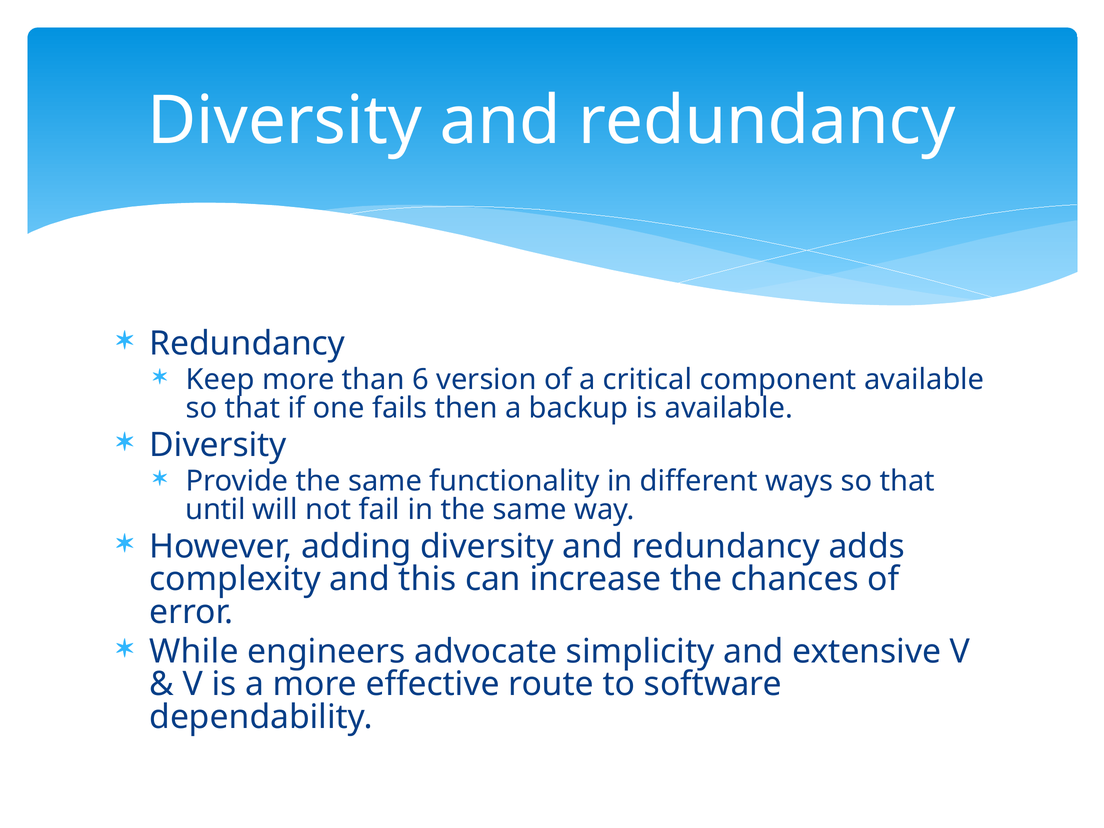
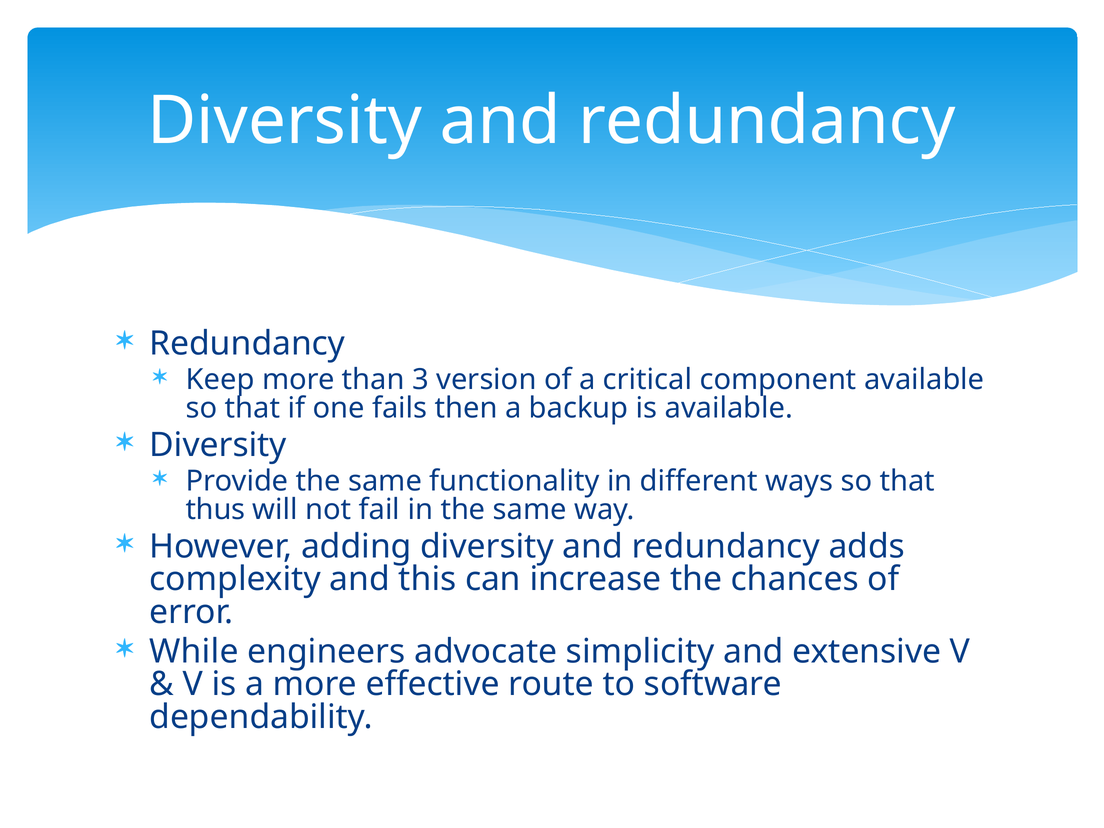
6: 6 -> 3
until: until -> thus
